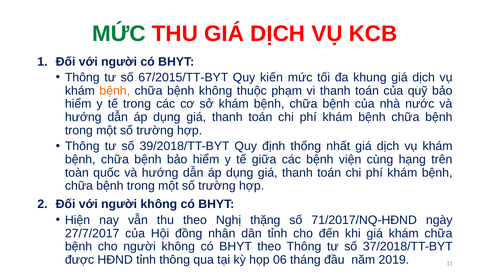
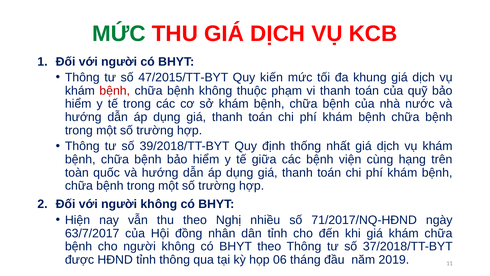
67/2015/TT-BYT: 67/2015/TT-BYT -> 47/2015/TT-BYT
bệnh at (115, 91) colour: orange -> red
thặng: thặng -> nhiều
27/7/2017: 27/7/2017 -> 63/7/2017
